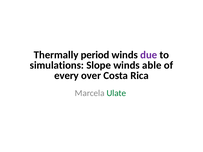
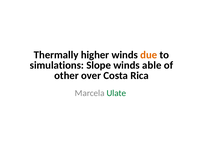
period: period -> higher
due colour: purple -> orange
every: every -> other
